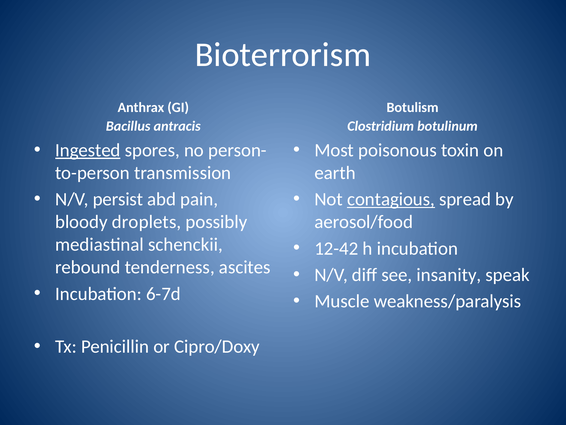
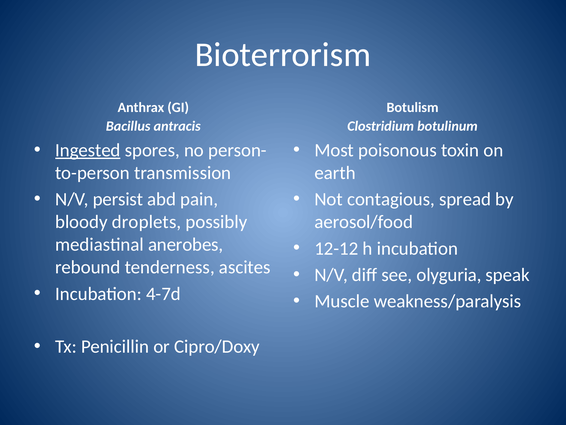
contagious underline: present -> none
schenckii: schenckii -> anerobes
12-42: 12-42 -> 12-12
insanity: insanity -> olyguria
6-7d: 6-7d -> 4-7d
